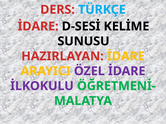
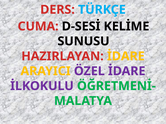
İDARE at (38, 26): İDARE -> CUMA
